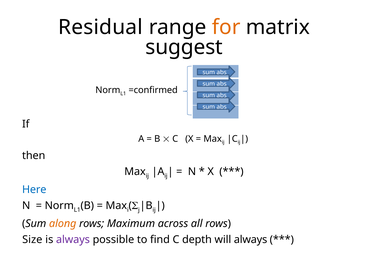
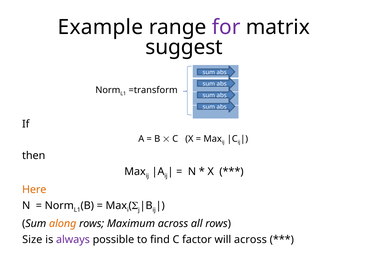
Residual: Residual -> Example
for colour: orange -> purple
=confirmed: =confirmed -> =transform
Here colour: blue -> orange
depth: depth -> factor
will always: always -> across
